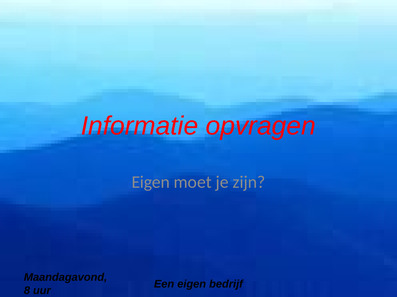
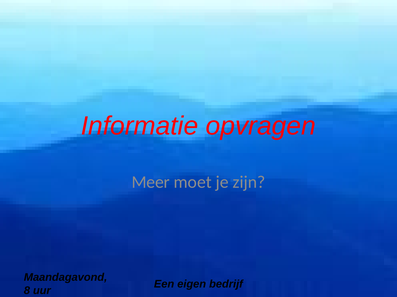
Eigen at (151, 183): Eigen -> Meer
